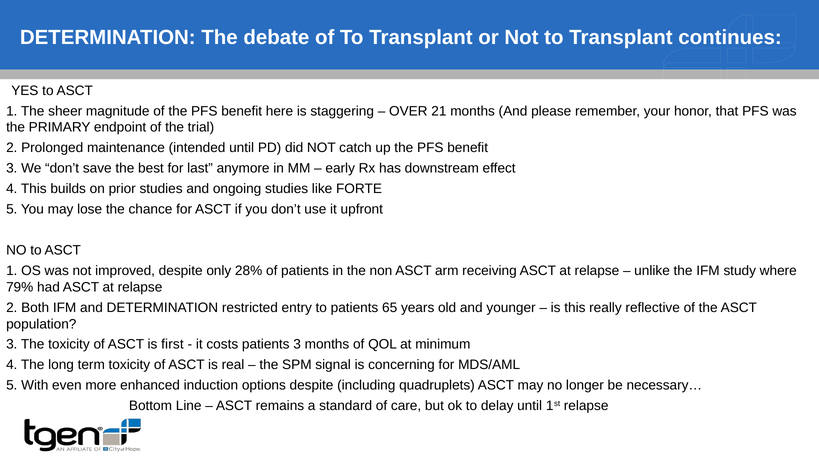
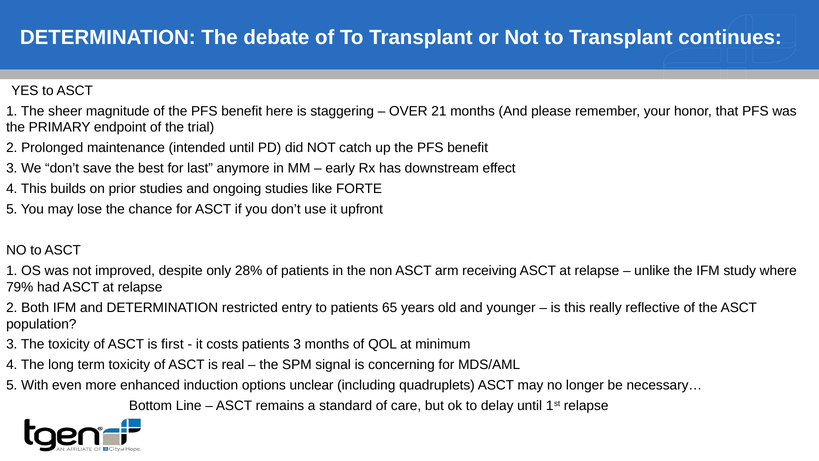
options despite: despite -> unclear
